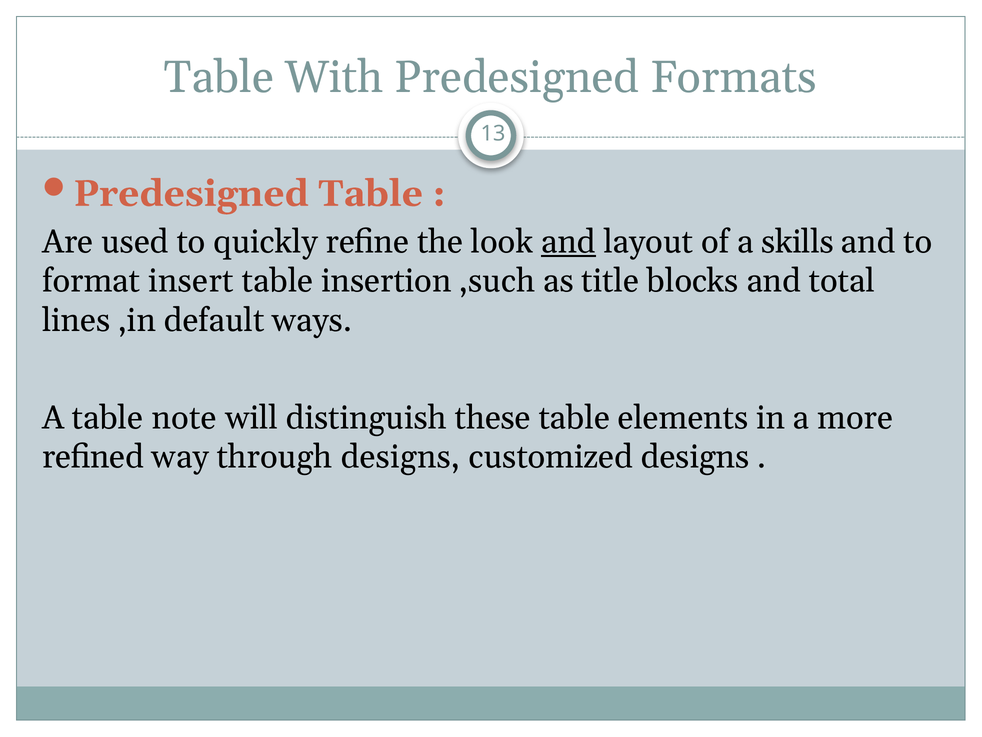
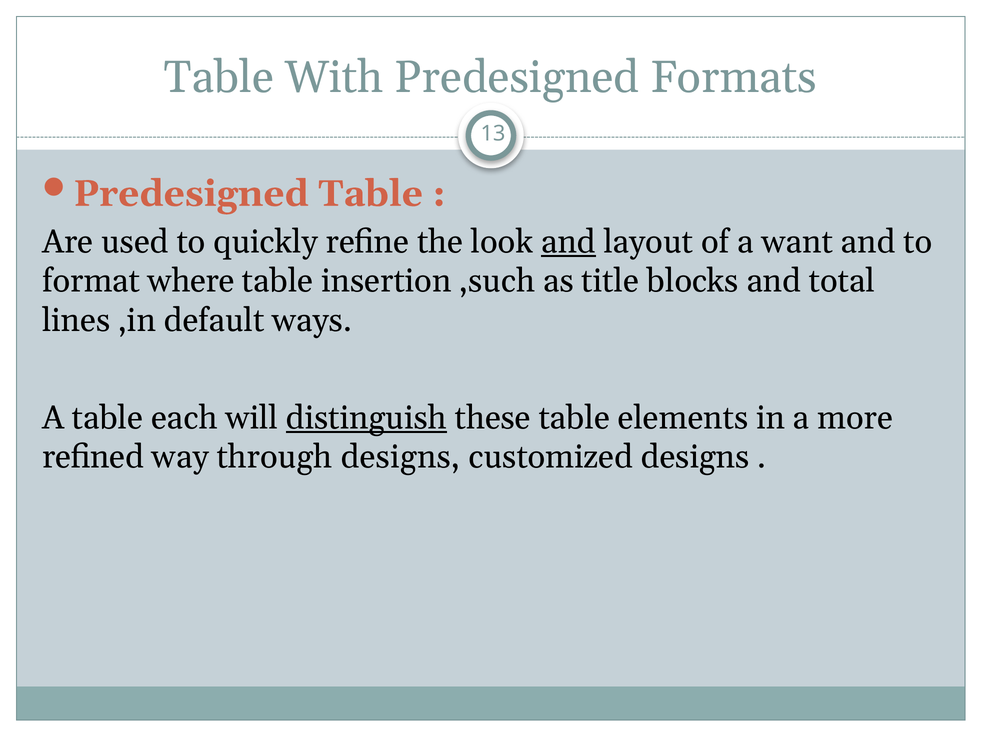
skills: skills -> want
insert: insert -> where
note: note -> each
distinguish underline: none -> present
